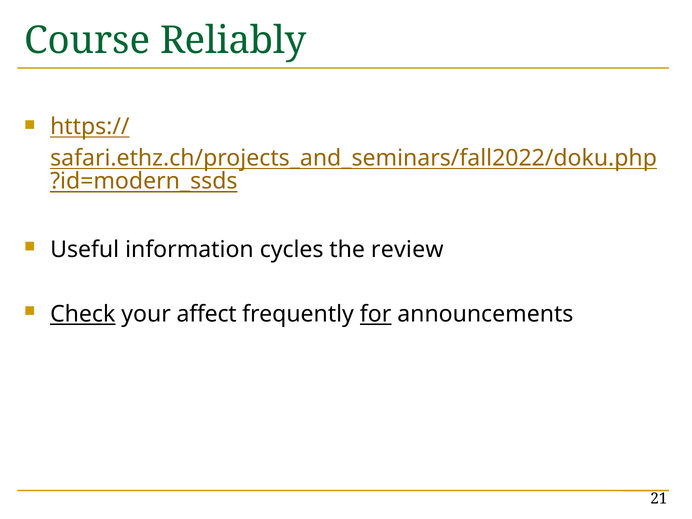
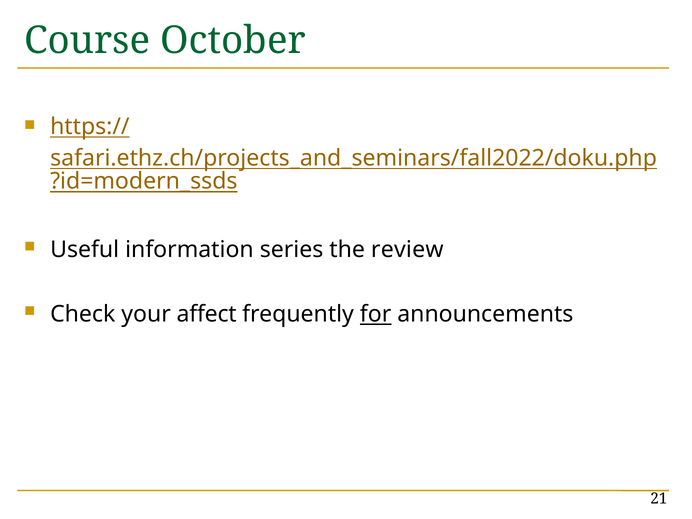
Reliably: Reliably -> October
cycles: cycles -> series
Check underline: present -> none
